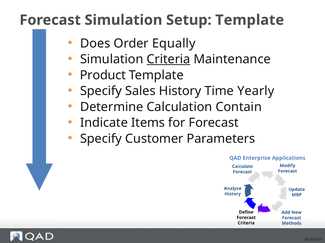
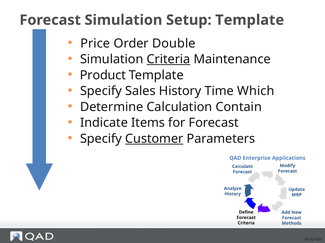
Does: Does -> Price
Equally: Equally -> Double
Yearly: Yearly -> Which
Customer underline: none -> present
